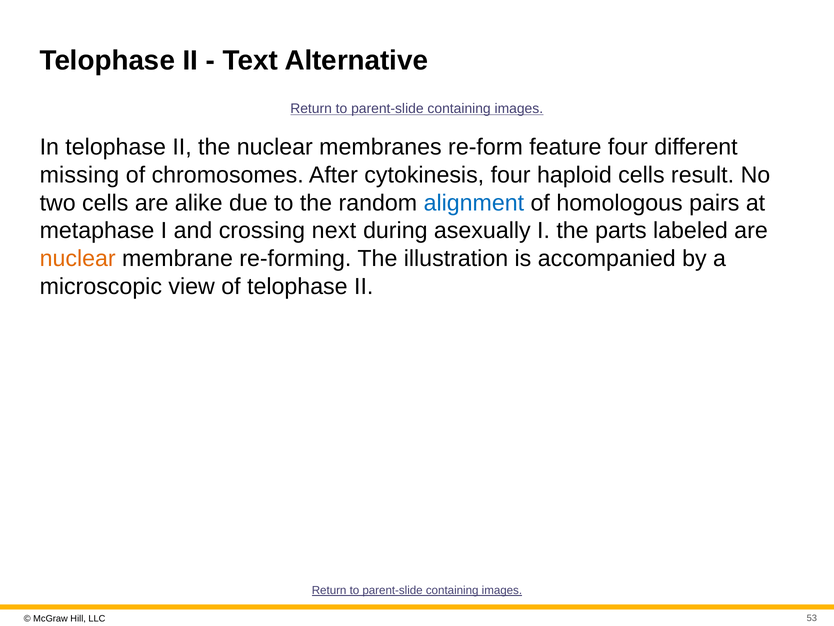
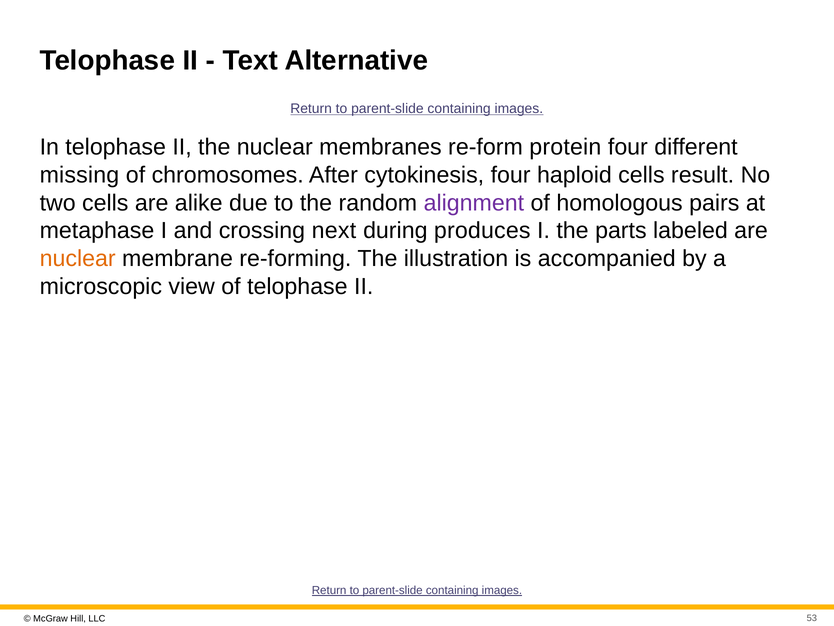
feature: feature -> protein
alignment colour: blue -> purple
asexually: asexually -> produces
